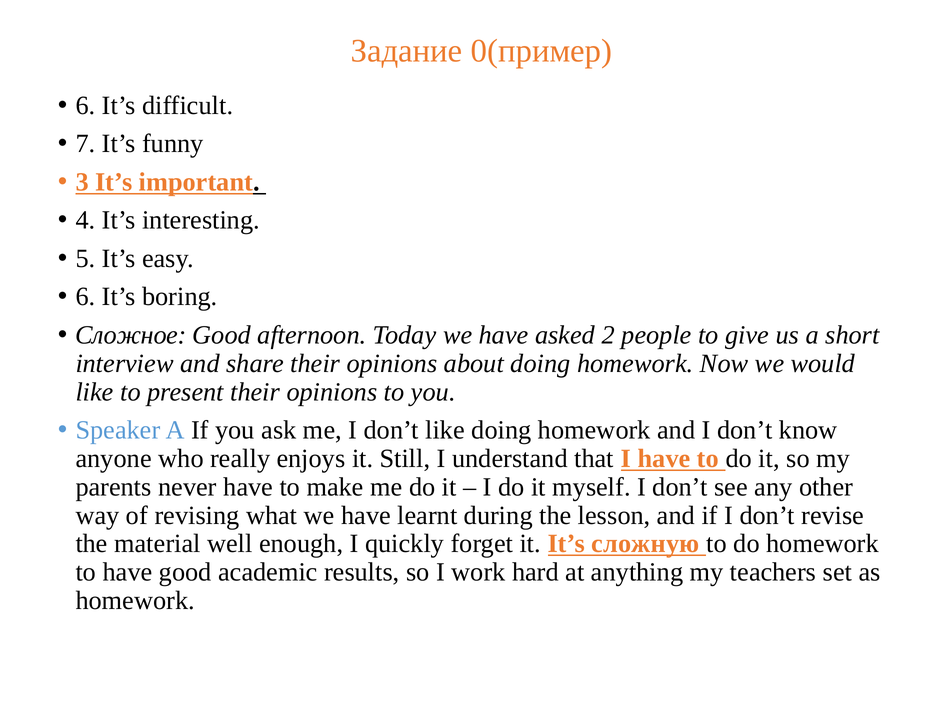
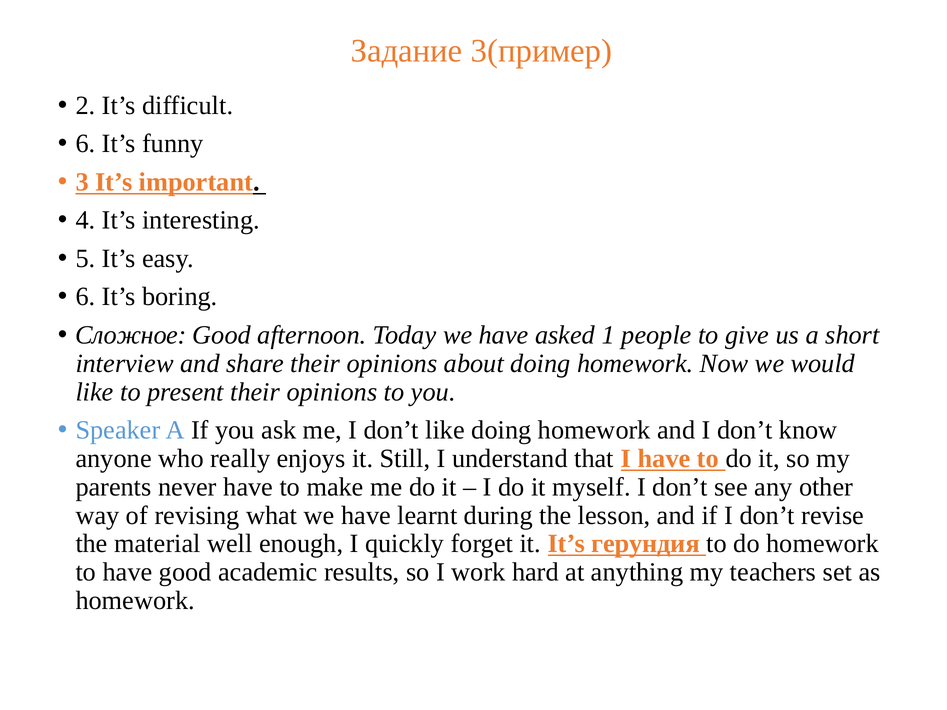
0(пример: 0(пример -> 3(пример
6 at (85, 105): 6 -> 2
7 at (85, 144): 7 -> 6
2: 2 -> 1
сложную: сложную -> герундия
